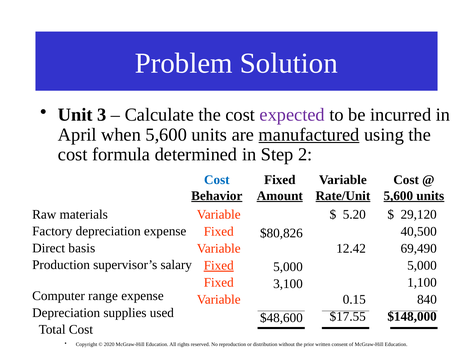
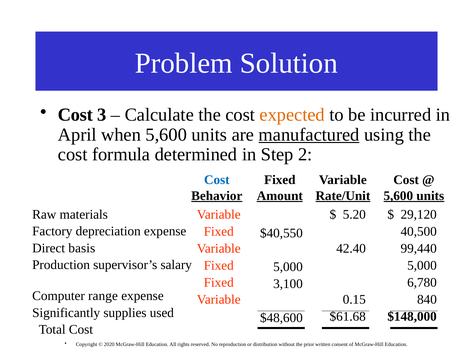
Unit at (75, 115): Unit -> Cost
expected colour: purple -> orange
$80,826: $80,826 -> $40,550
12.42: 12.42 -> 42.40
69,490: 69,490 -> 99,440
Fixed at (219, 265) underline: present -> none
1,100: 1,100 -> 6,780
Depreciation at (66, 313): Depreciation -> Significantly
$17.55: $17.55 -> $61.68
